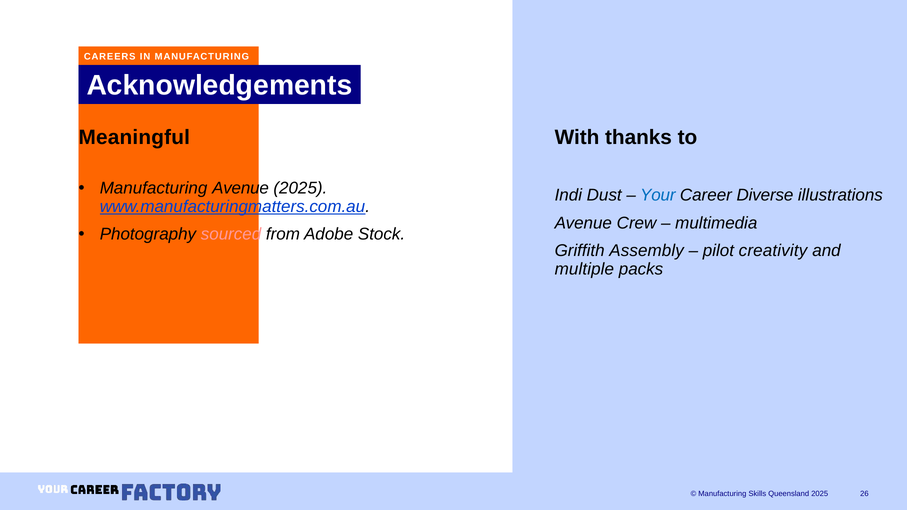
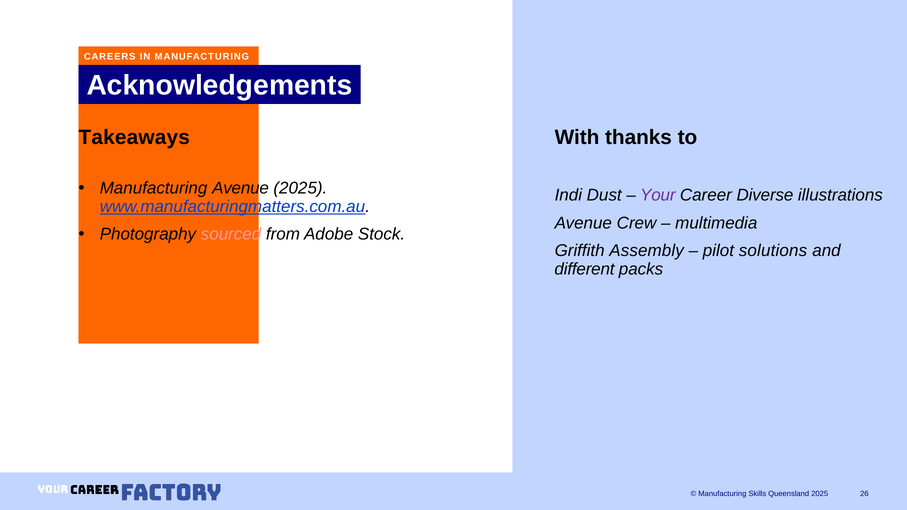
Meaningful: Meaningful -> Takeaways
Your colour: blue -> purple
creativity: creativity -> solutions
multiple: multiple -> different
